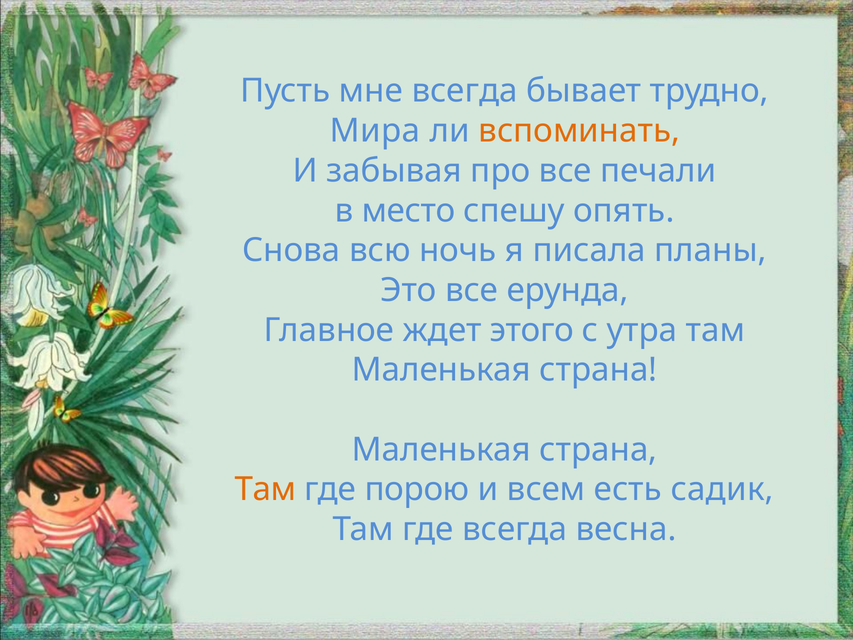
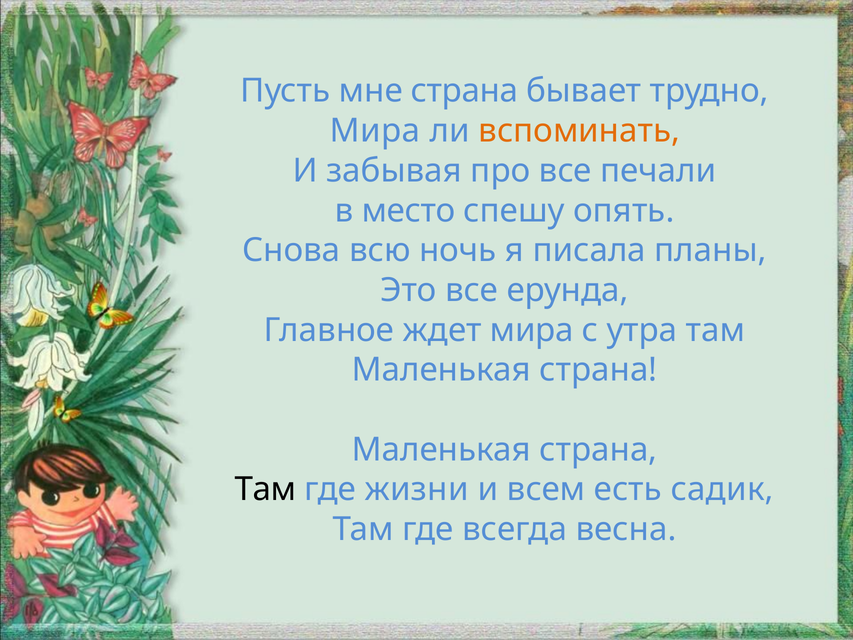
мне всегда: всегда -> страна
ждет этого: этого -> мира
Там at (266, 489) colour: orange -> black
порою: порою -> жизни
